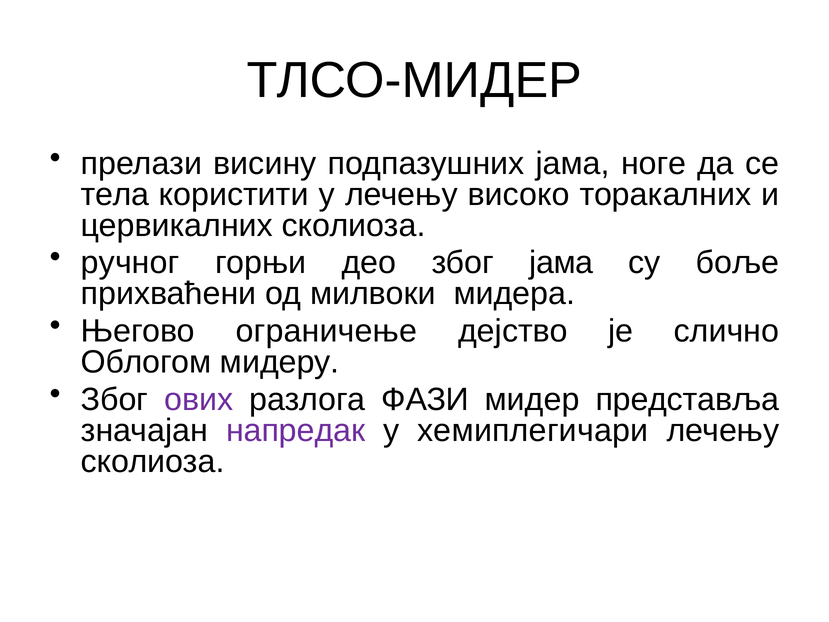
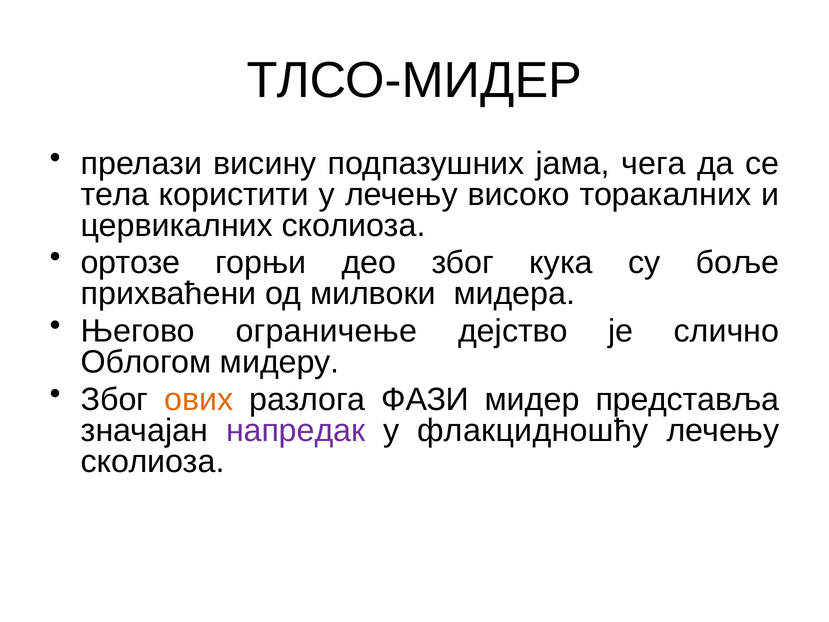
ноге: ноге -> чега
ручног: ручног -> ортозе
због јама: јама -> кука
ових colour: purple -> orange
хемиплегичари: хемиплегичари -> флакцидношћу
